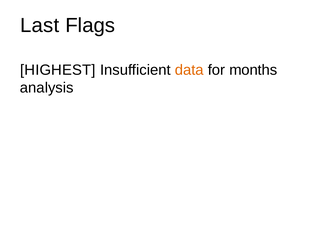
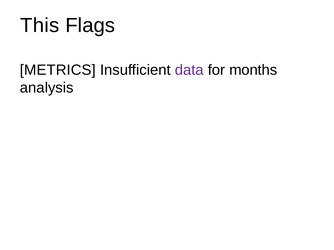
Last: Last -> This
HIGHEST: HIGHEST -> METRICS
data colour: orange -> purple
